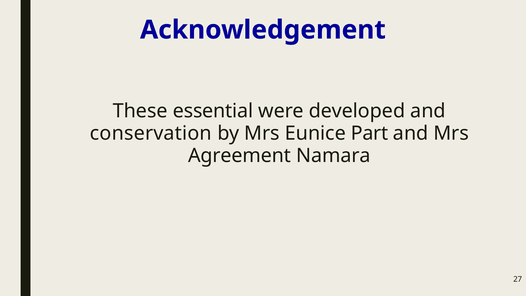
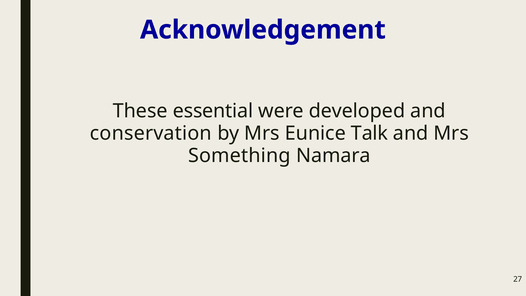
Part: Part -> Talk
Agreement: Agreement -> Something
